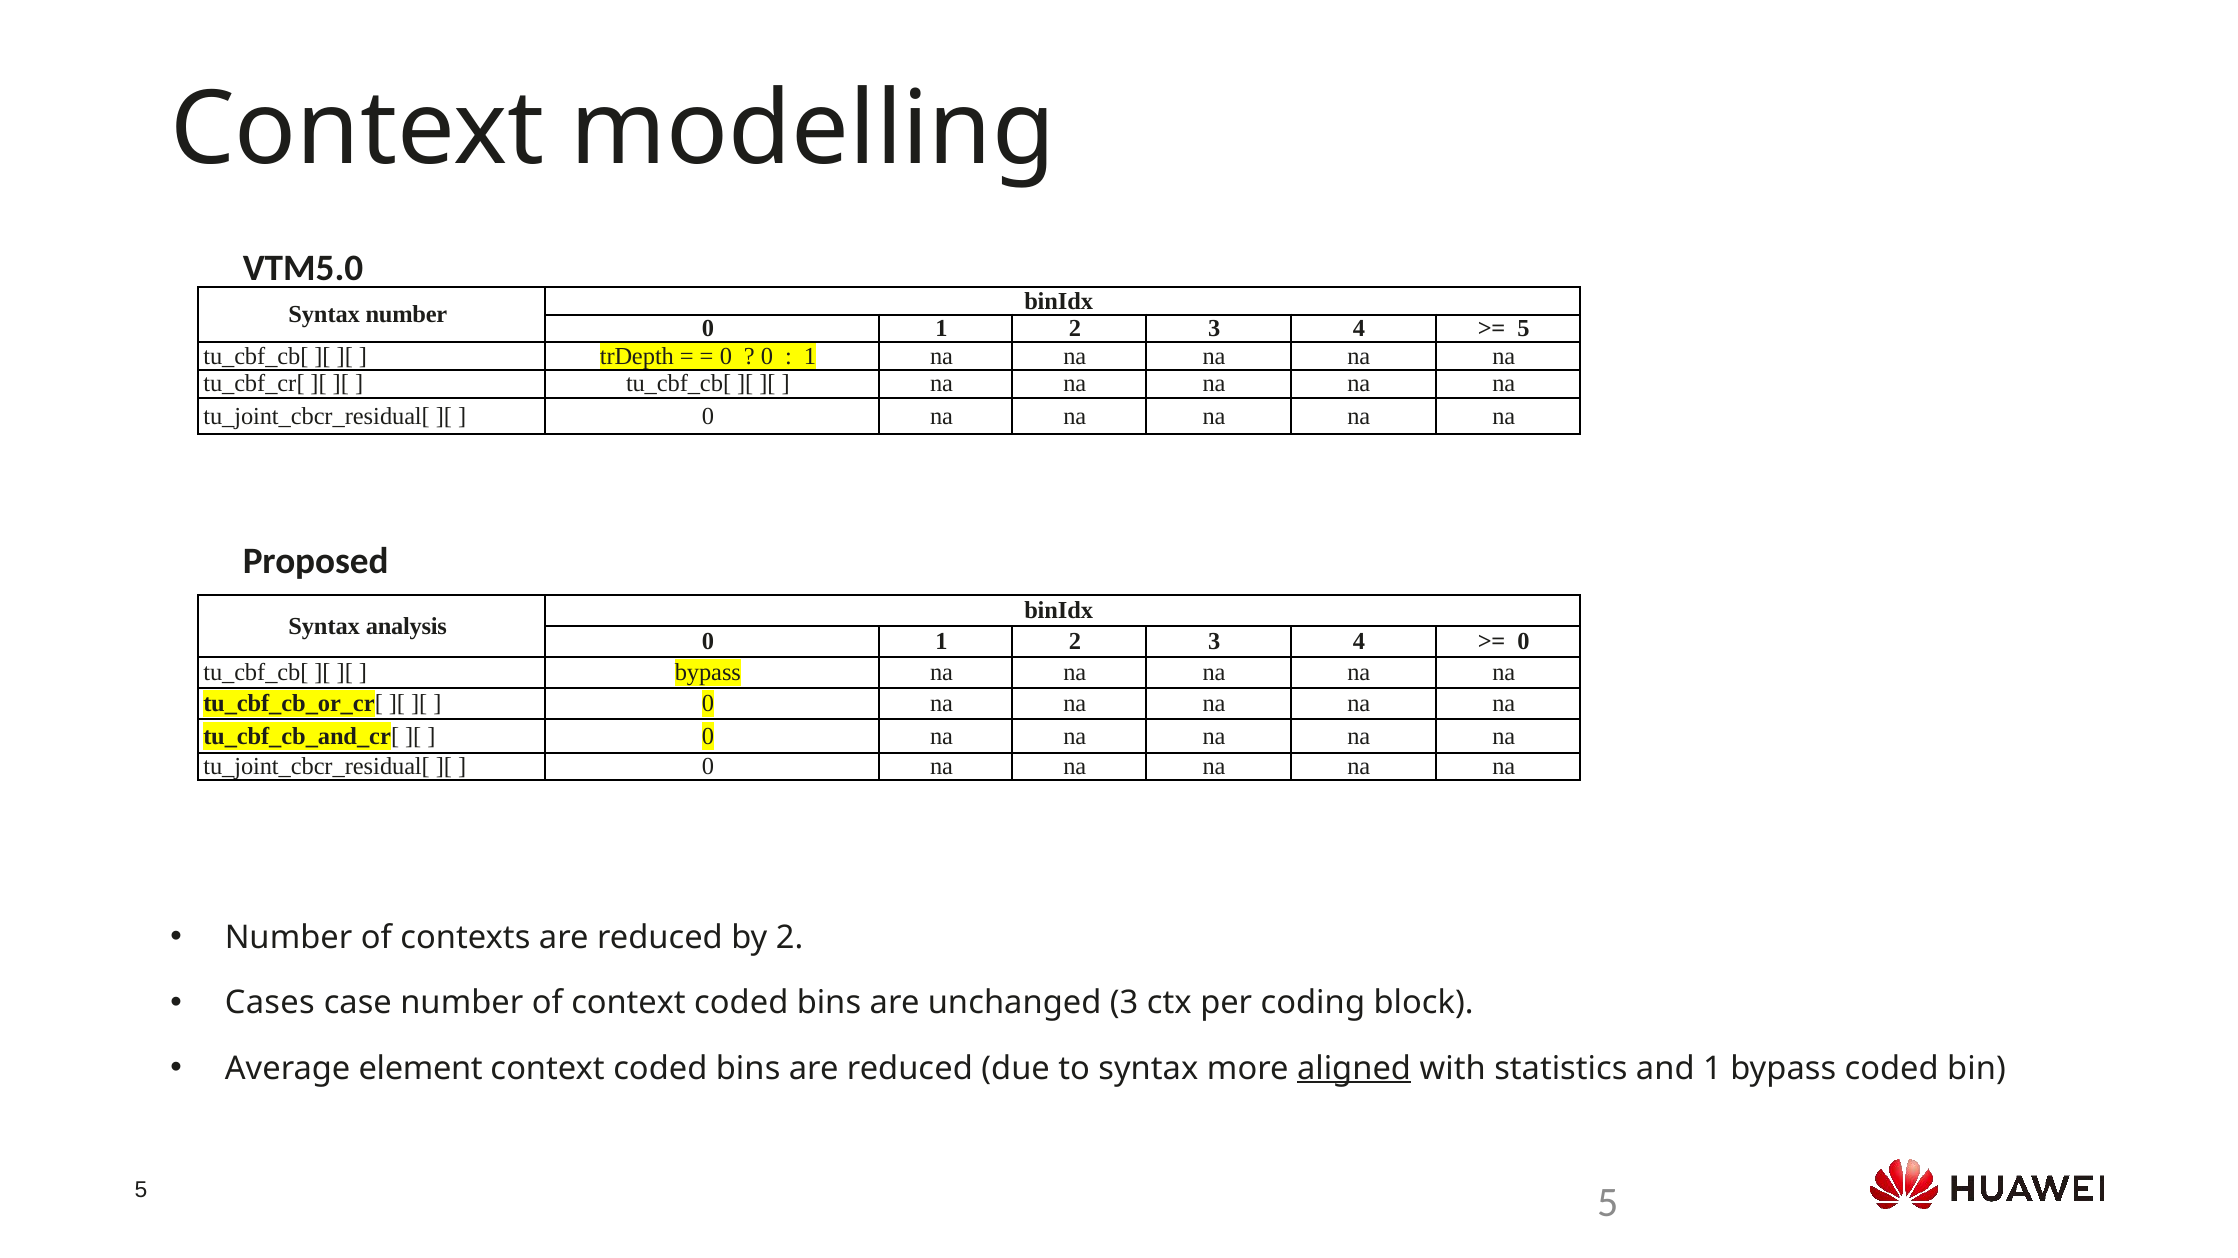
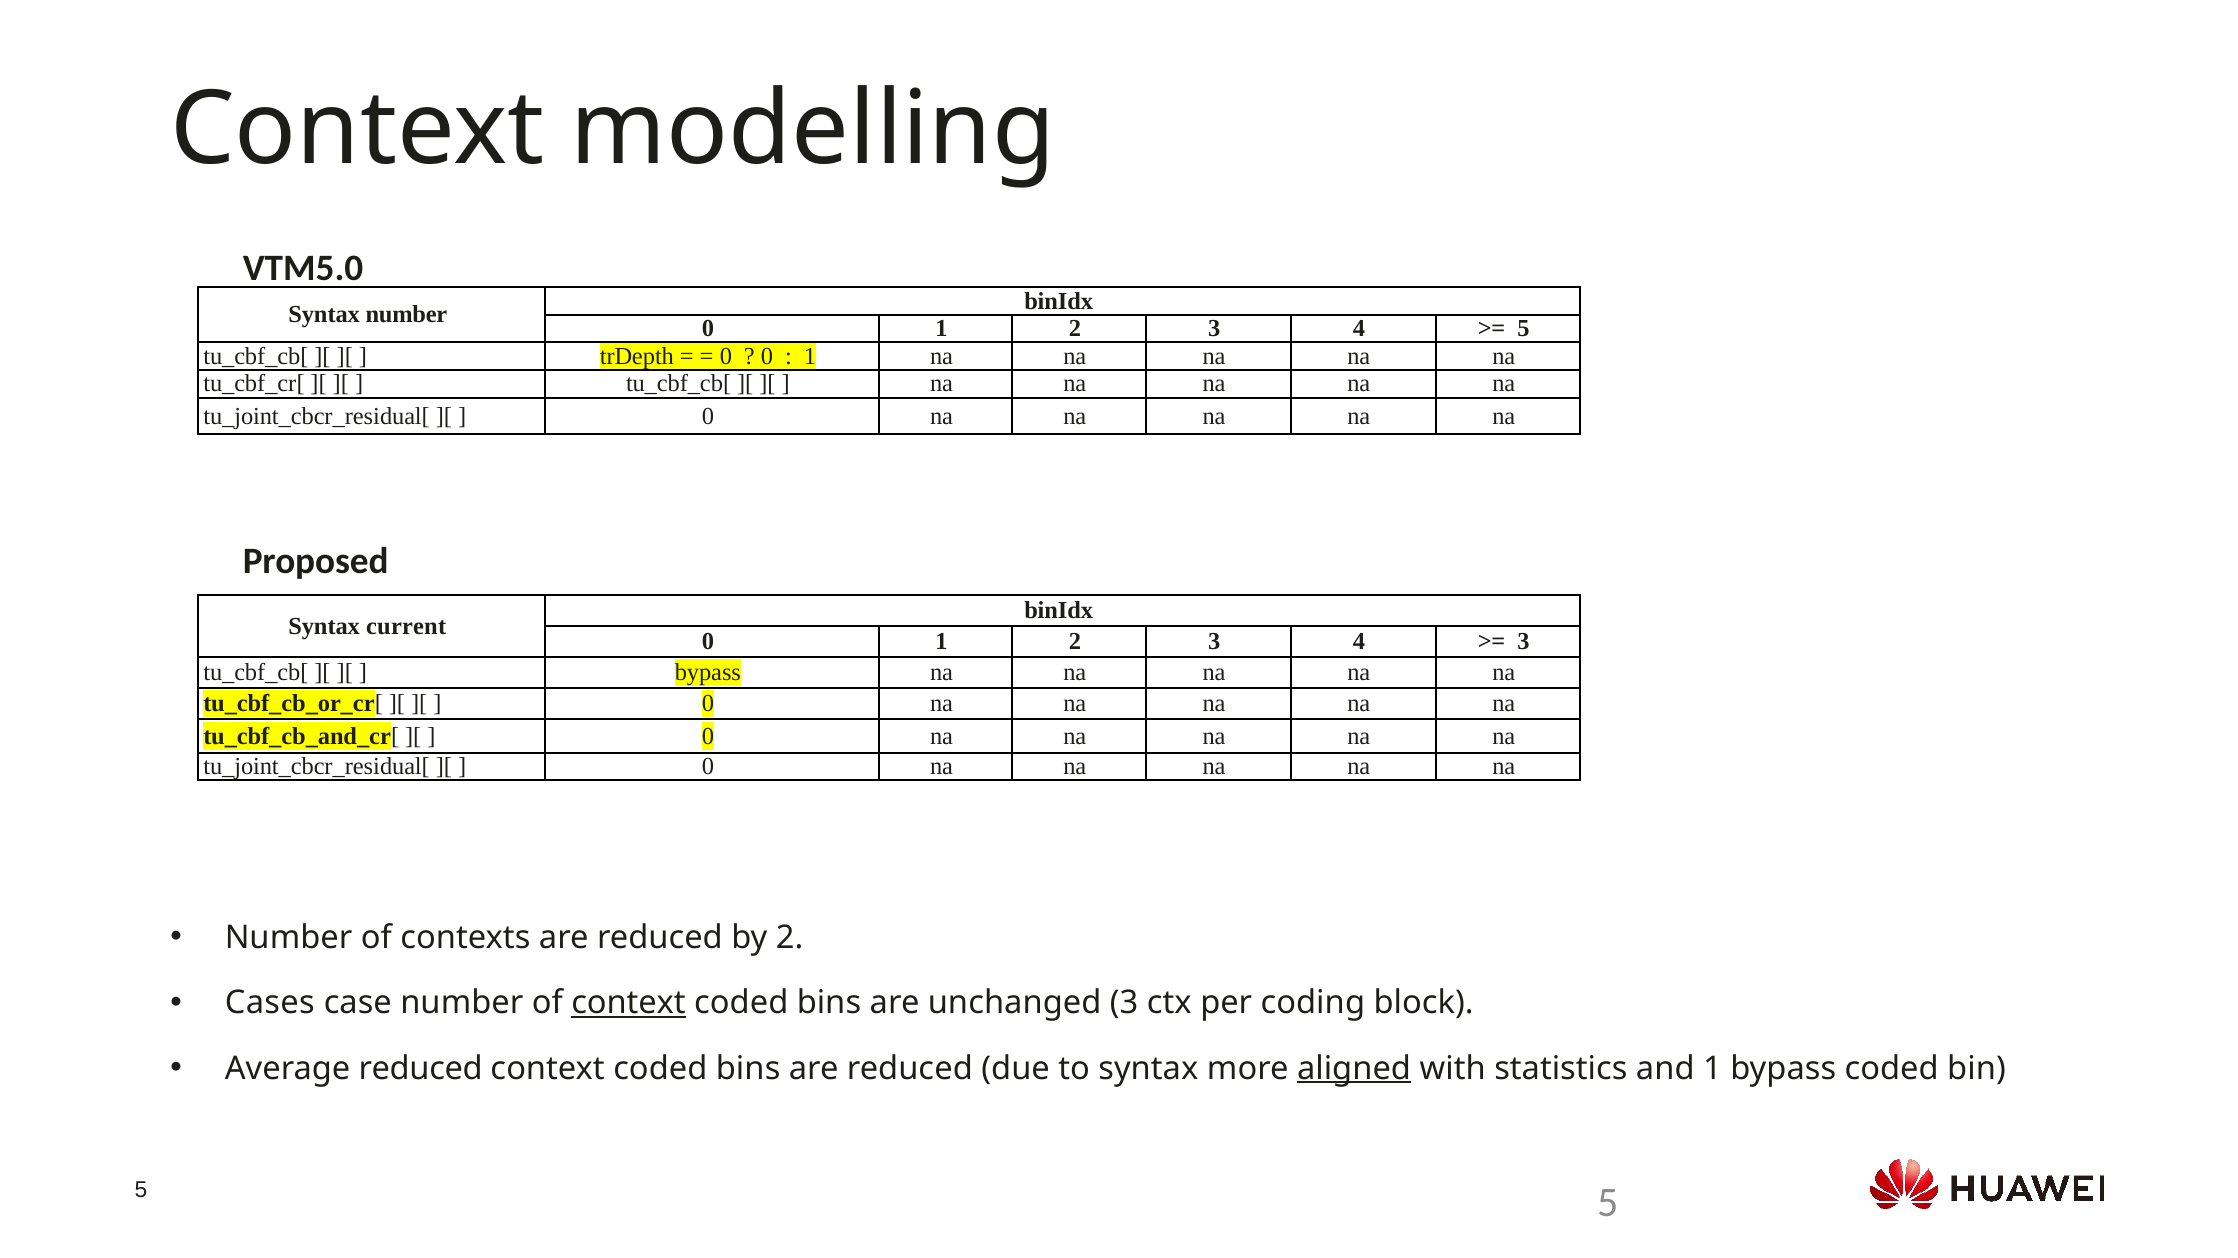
analysis: analysis -> current
0 at (1524, 642): 0 -> 3
context at (628, 1003) underline: none -> present
Average element: element -> reduced
